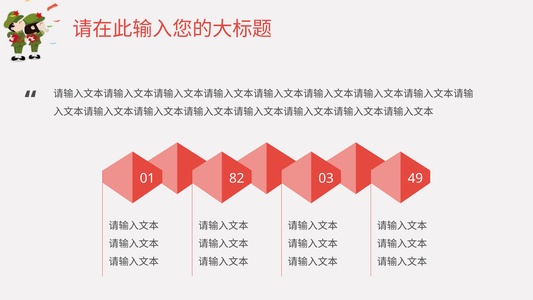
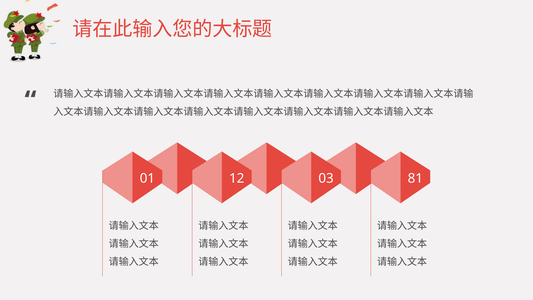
82: 82 -> 12
49: 49 -> 81
